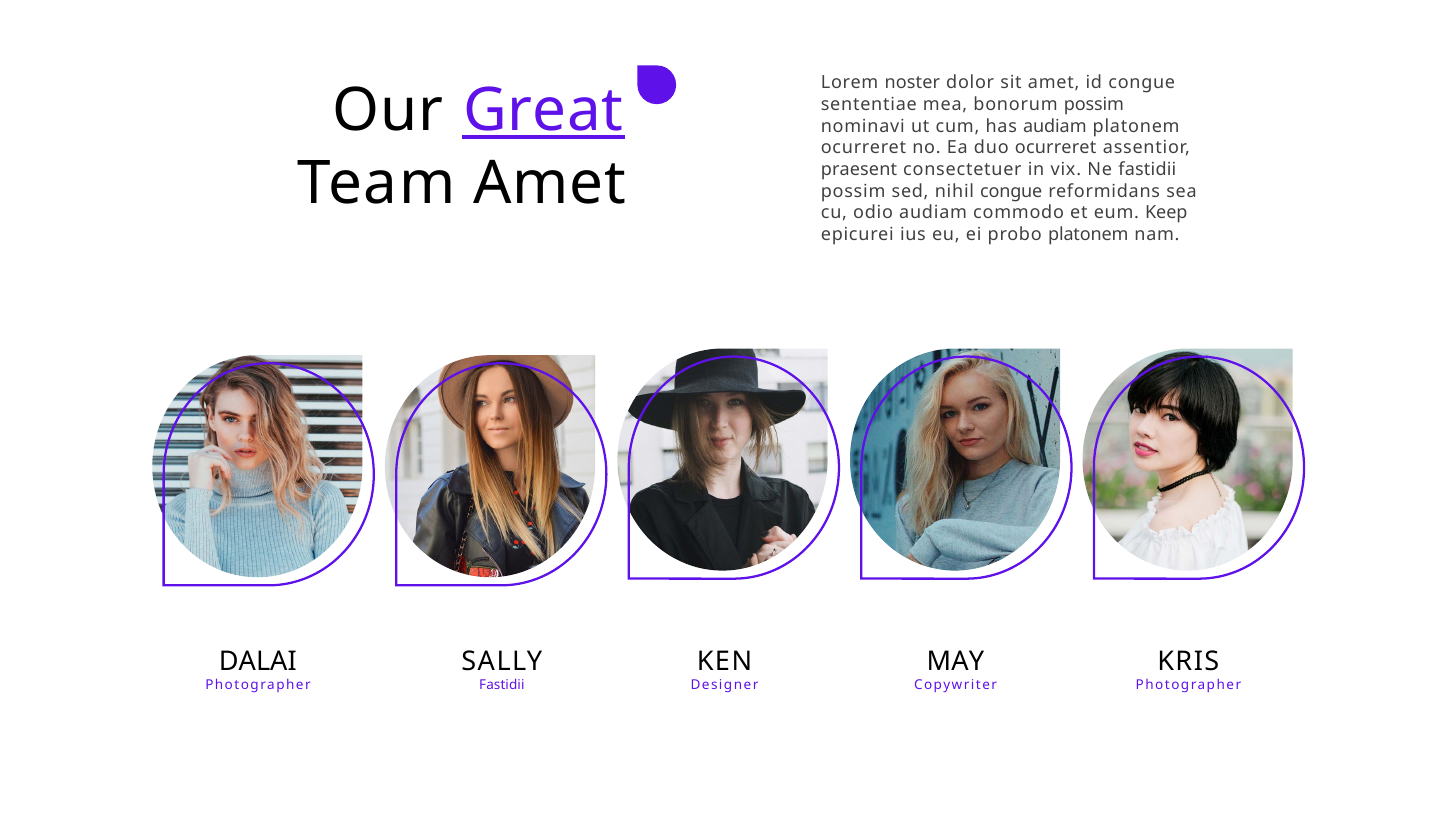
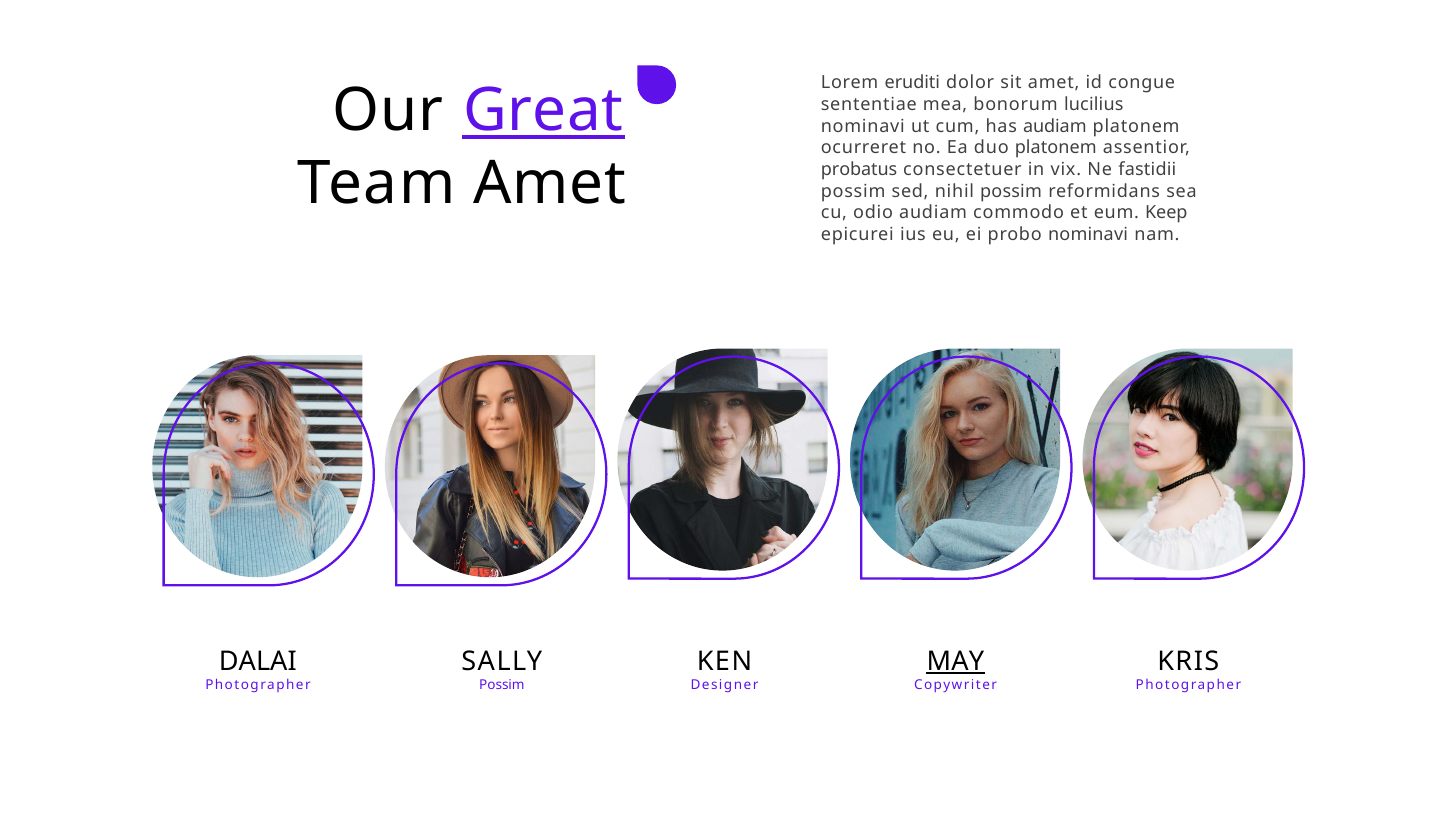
noster: noster -> eruditi
bonorum possim: possim -> lucilius
duo ocurreret: ocurreret -> platonem
praesent: praesent -> probatus
nihil congue: congue -> possim
probo platonem: platonem -> nominavi
MAY underline: none -> present
Fastidii at (502, 684): Fastidii -> Possim
